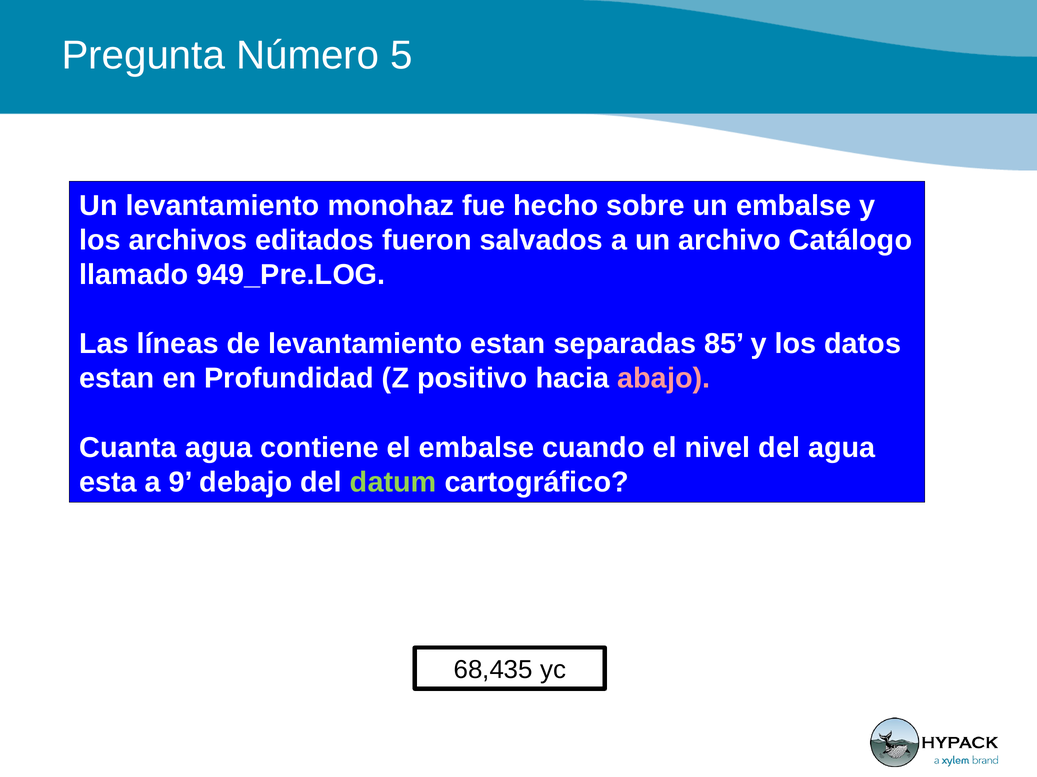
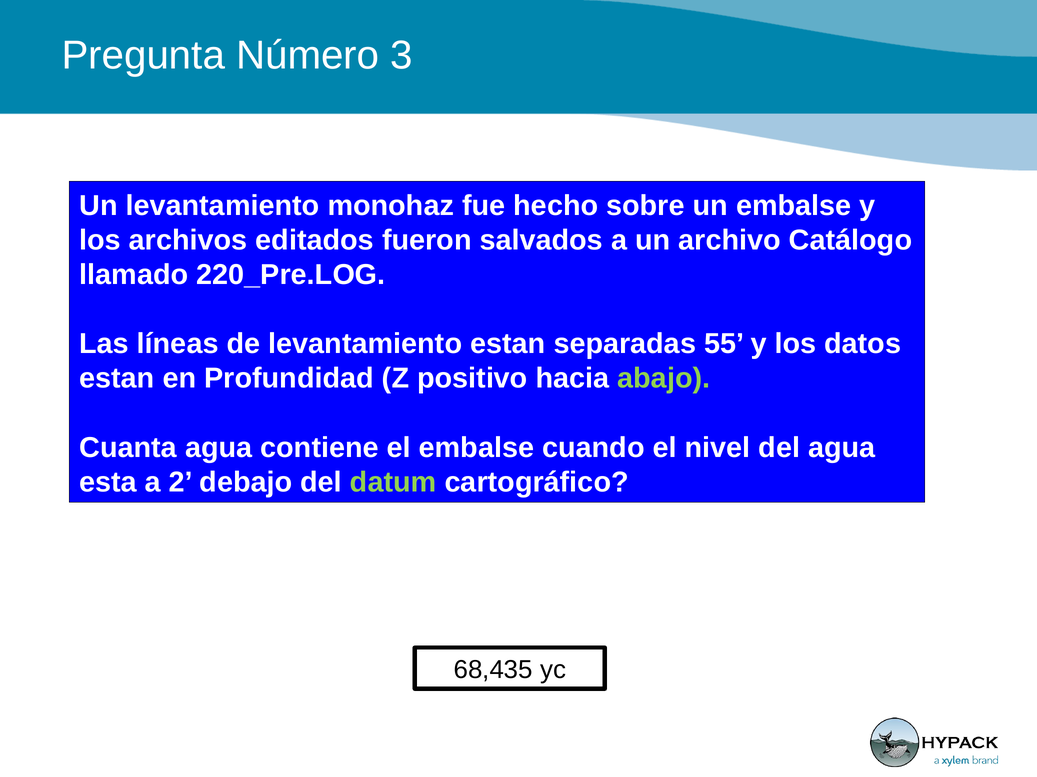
5: 5 -> 3
949_Pre.LOG: 949_Pre.LOG -> 220_Pre.LOG
85: 85 -> 55
abajo colour: pink -> light green
9: 9 -> 2
